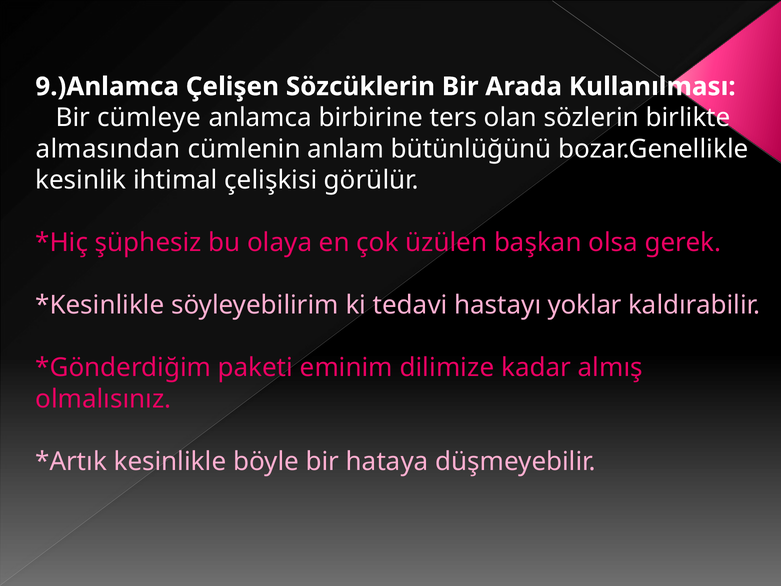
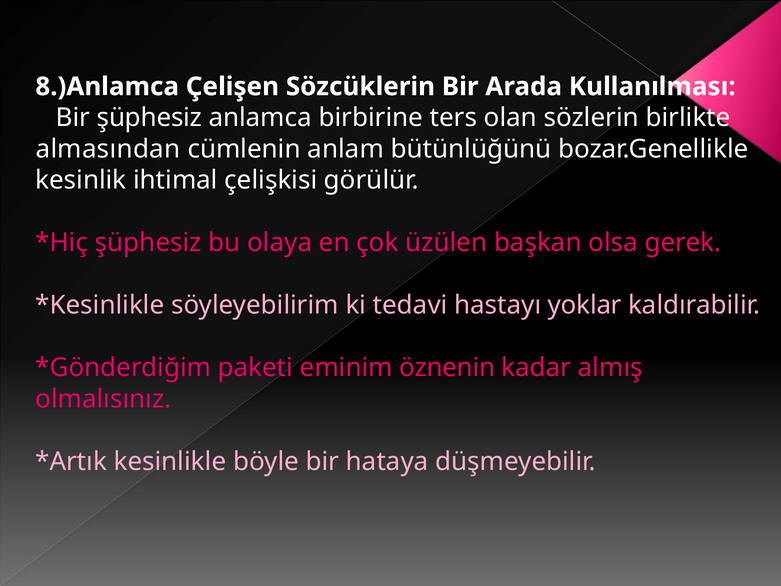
9.)Anlamca: 9.)Anlamca -> 8.)Anlamca
Bir cümleye: cümleye -> şüphesiz
dilimize: dilimize -> öznenin
